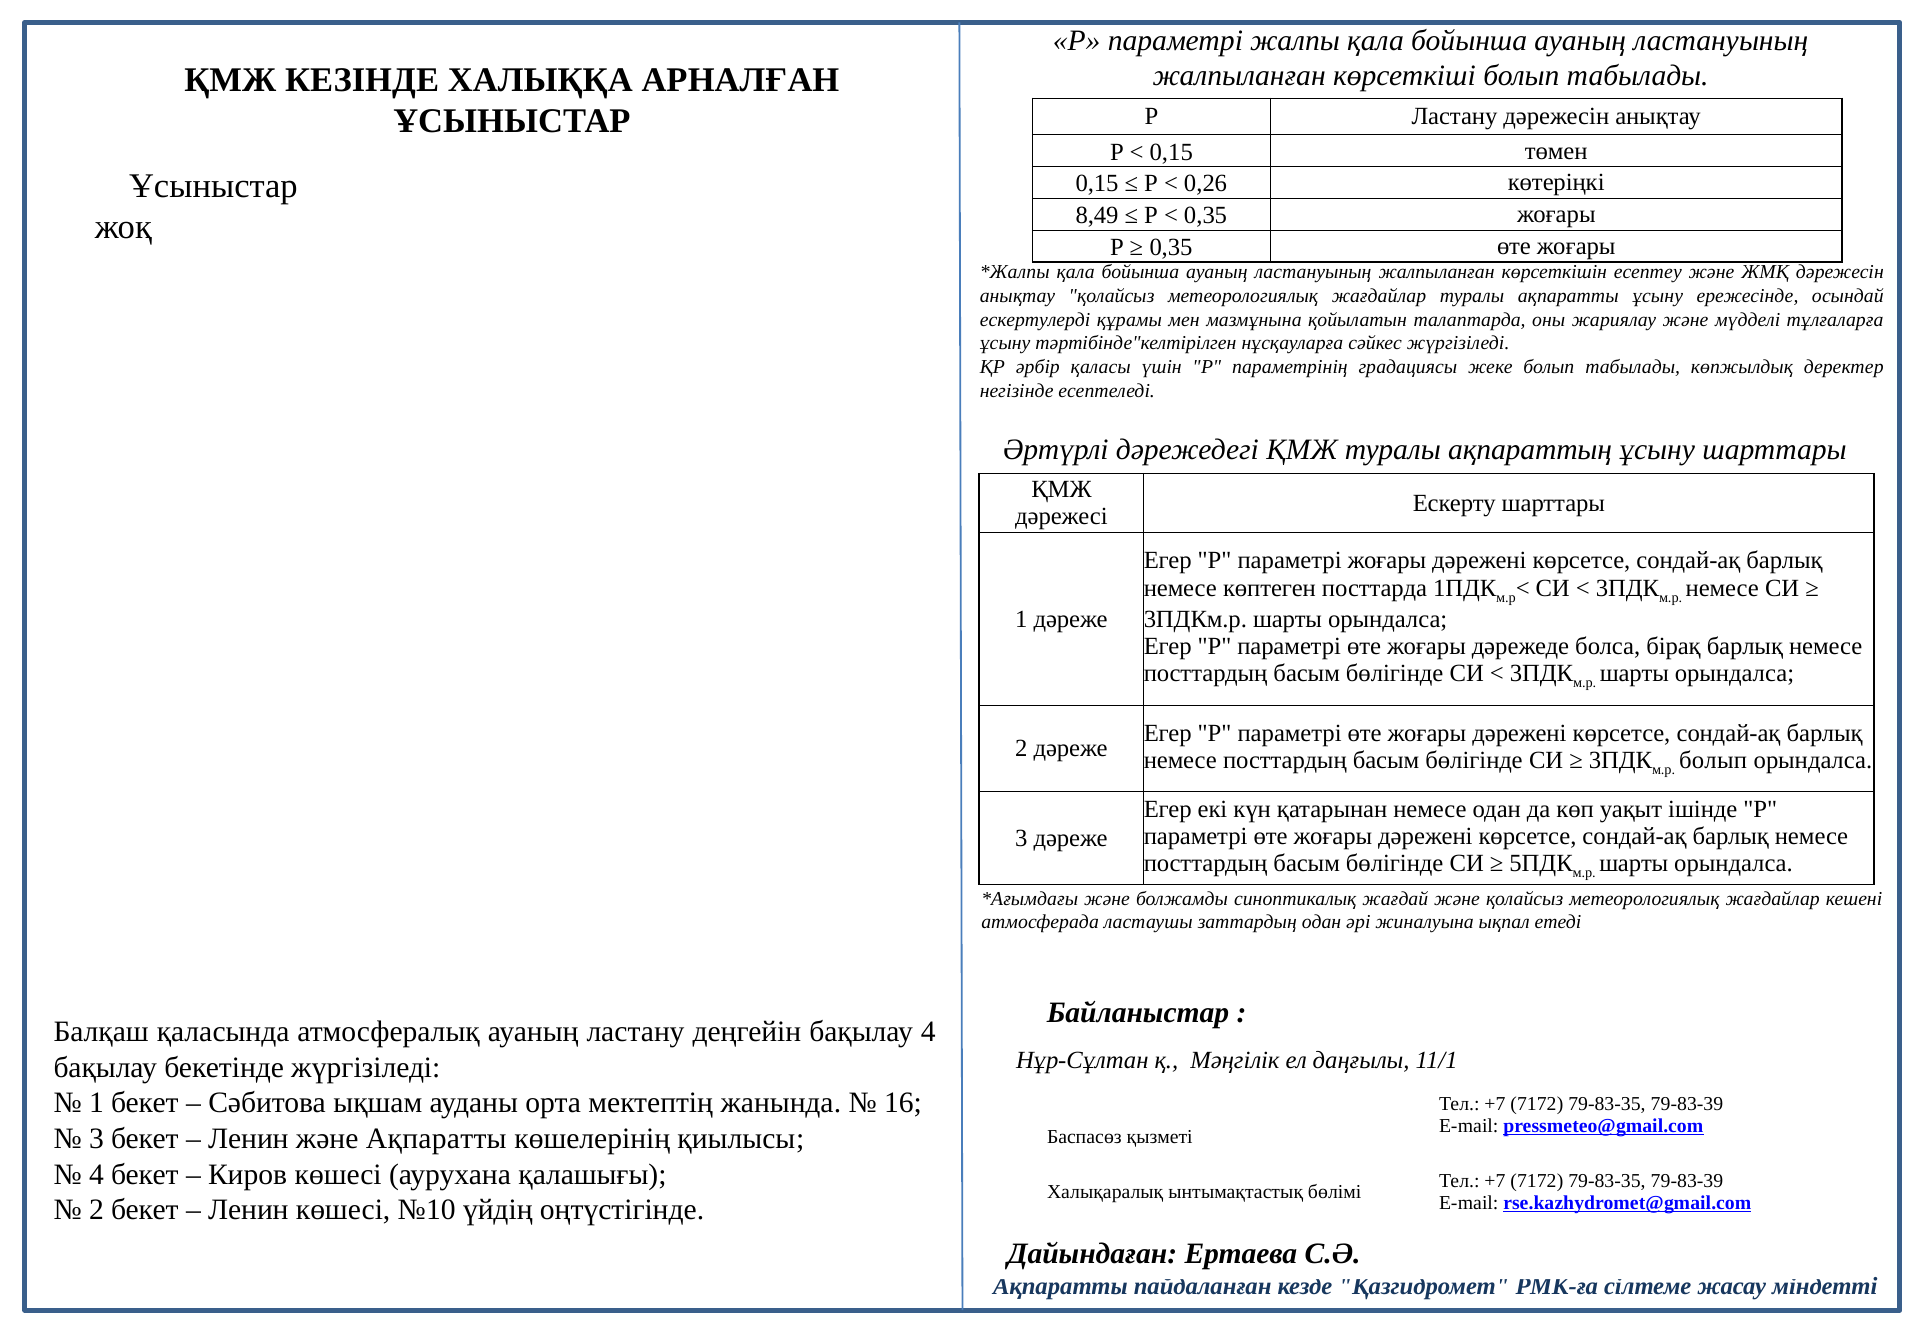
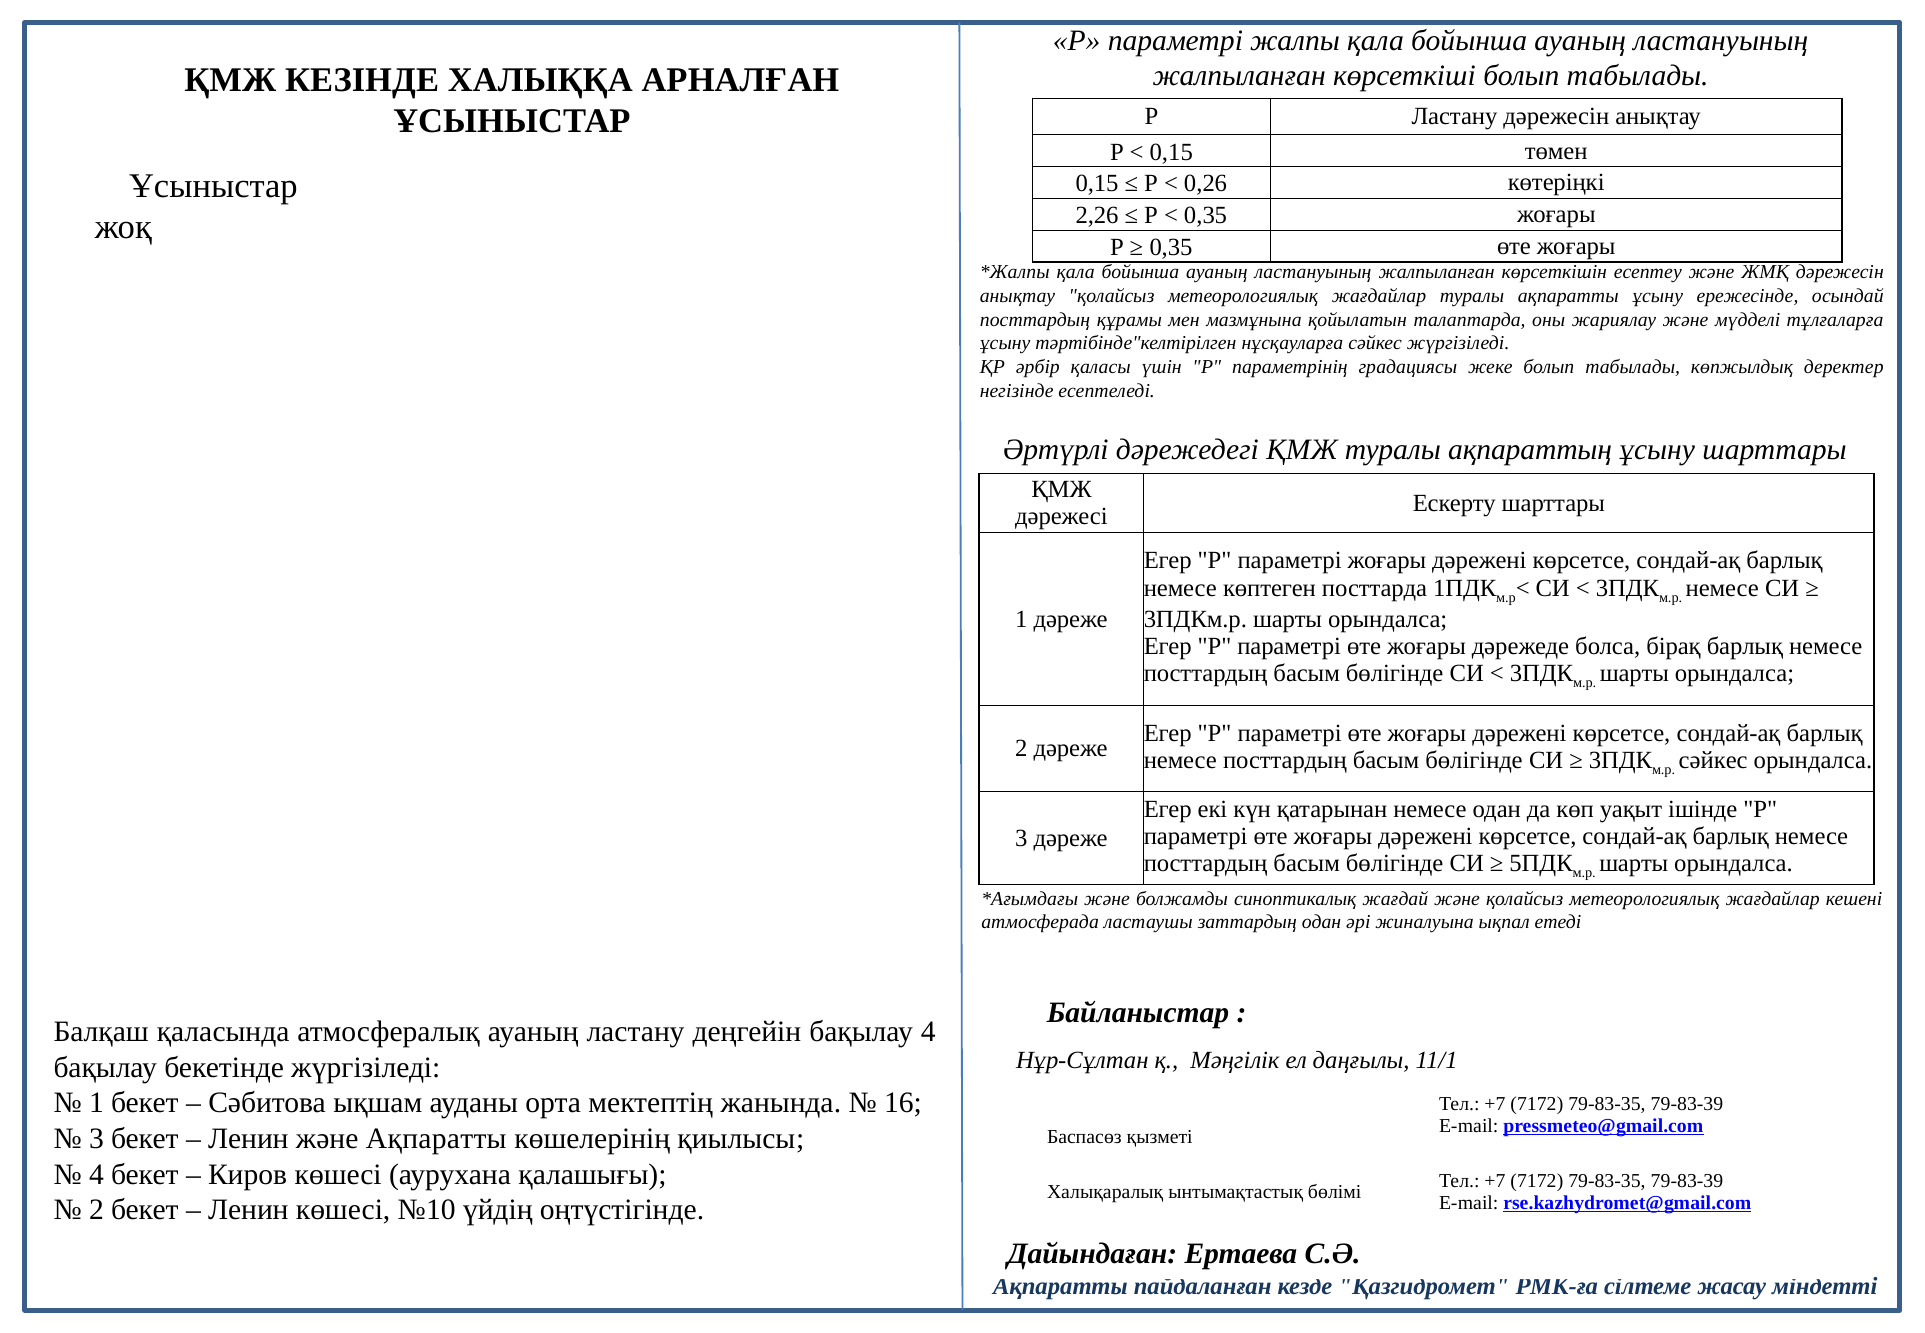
8,49: 8,49 -> 2,26
ескертулерді at (1035, 319): ескертулерді -> посттардың
болып at (1713, 760): болып -> сәйкес
